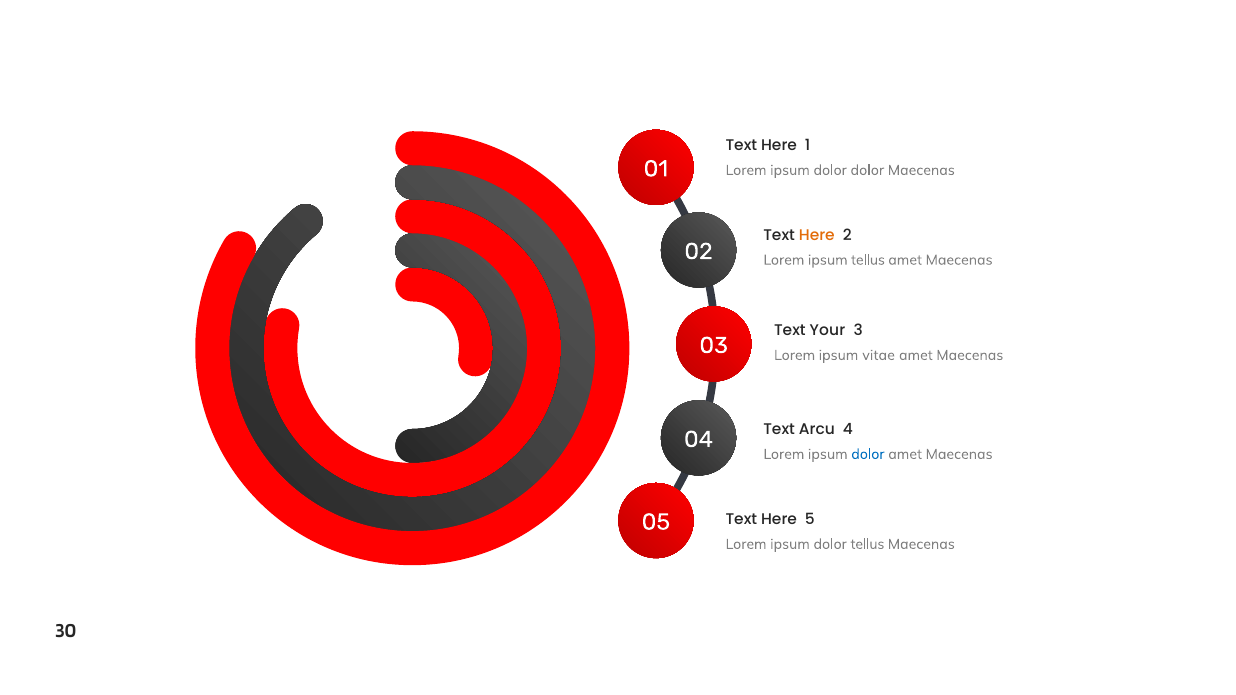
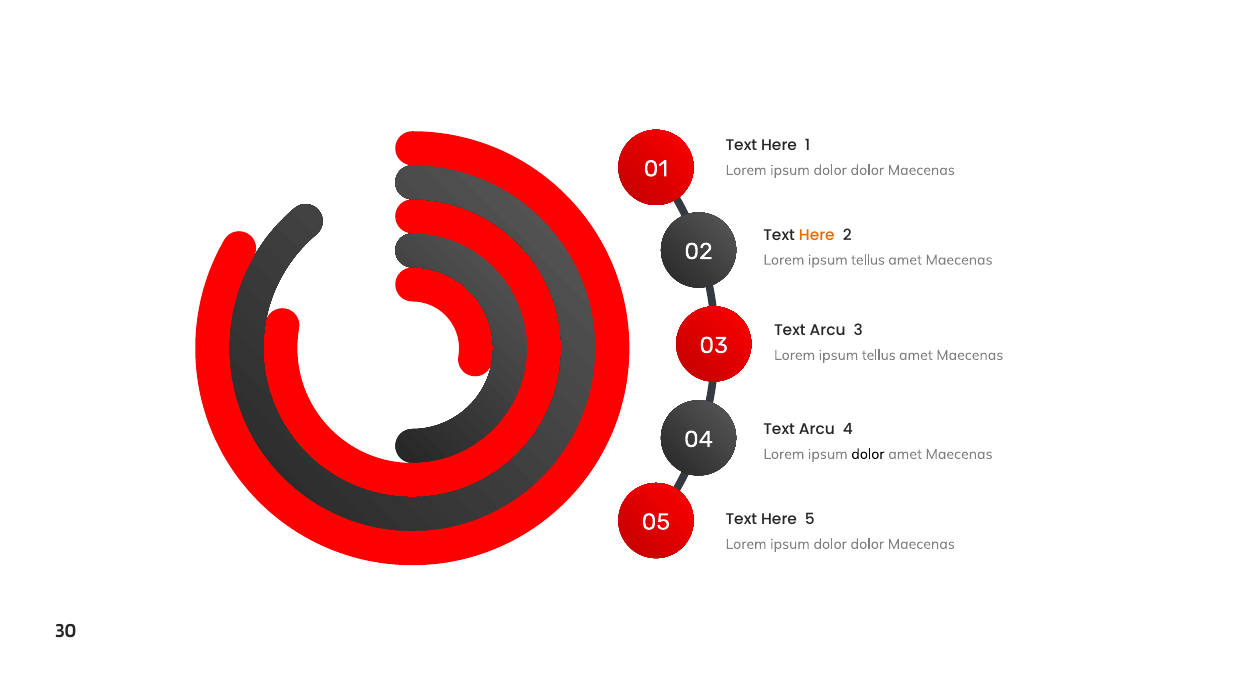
Your at (828, 330): Your -> Arcu
vitae at (879, 355): vitae -> tellus
dolor at (868, 454) colour: blue -> black
tellus at (867, 544): tellus -> dolor
